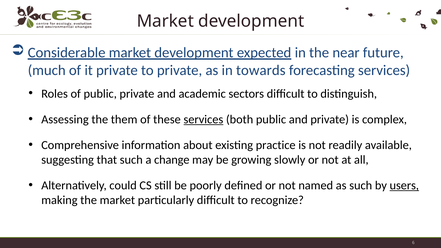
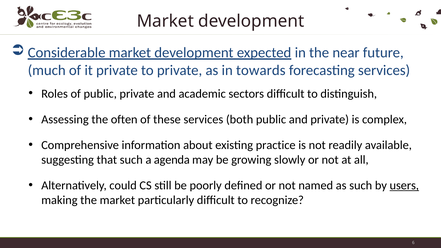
them: them -> often
services at (203, 119) underline: present -> none
change: change -> agenda
